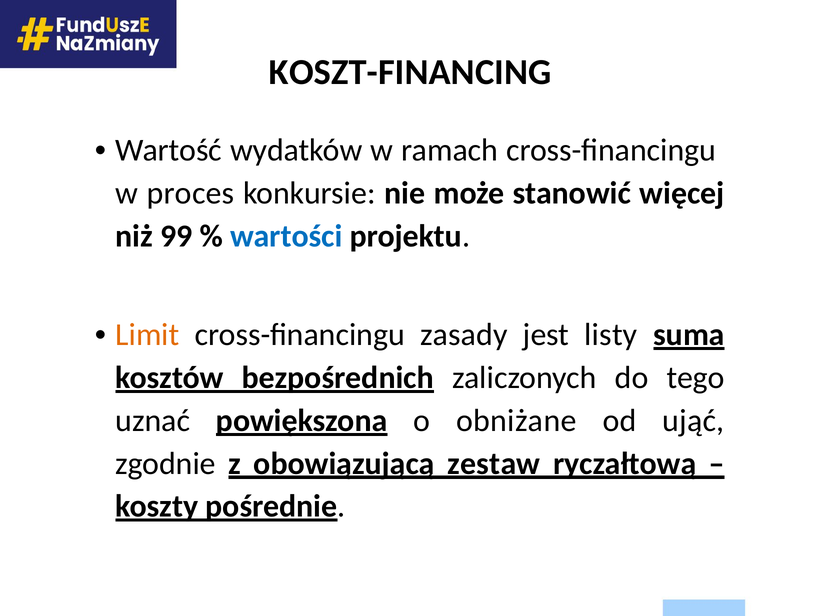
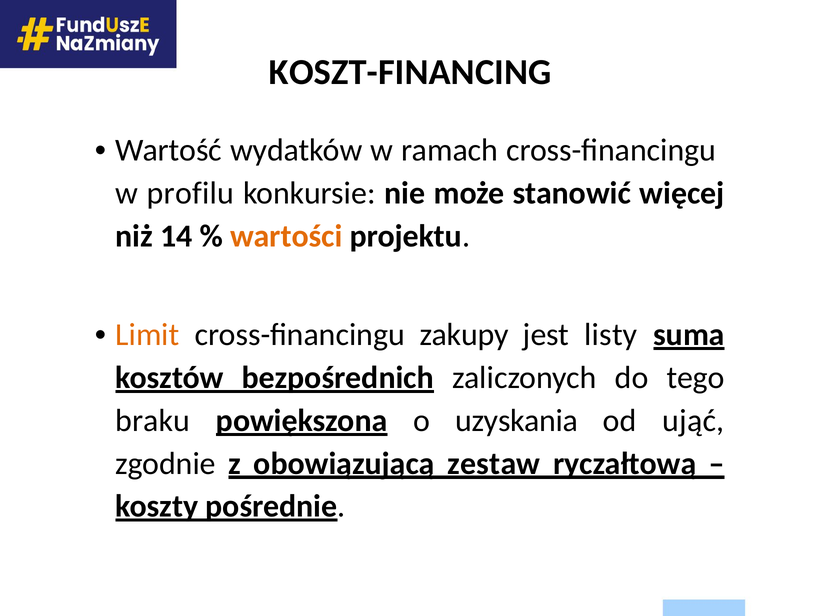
proces: proces -> profilu
99: 99 -> 14
wartości colour: blue -> orange
zasady: zasady -> zakupy
uznać: uznać -> braku
obniżane: obniżane -> uzyskania
